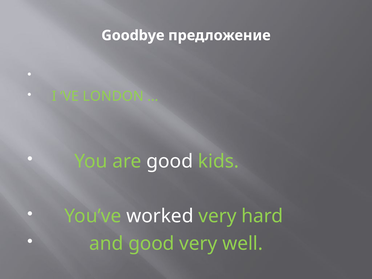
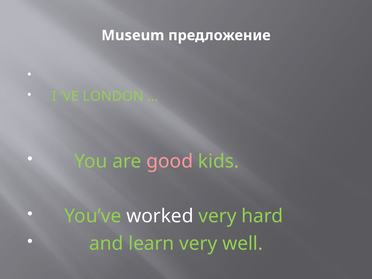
Goodbye: Goodbye -> Museum
good at (170, 161) colour: white -> pink
and good: good -> learn
